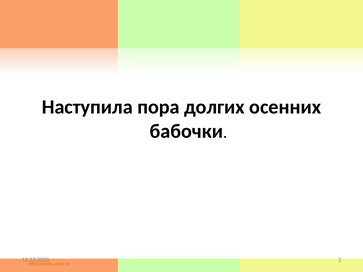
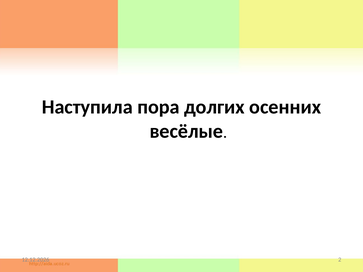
бабочки: бабочки -> весёлые
